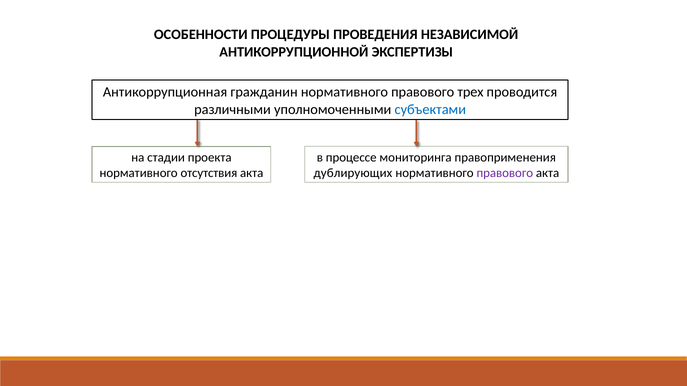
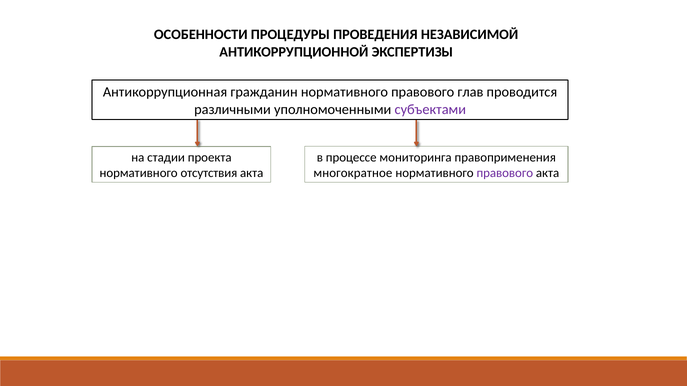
трех: трех -> глав
субъектами colour: blue -> purple
дублирующих: дублирующих -> многократное
